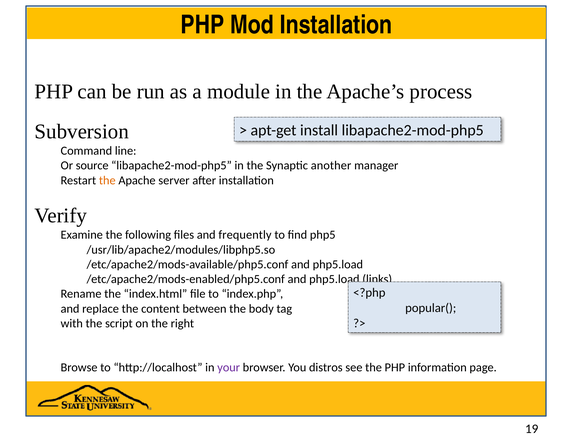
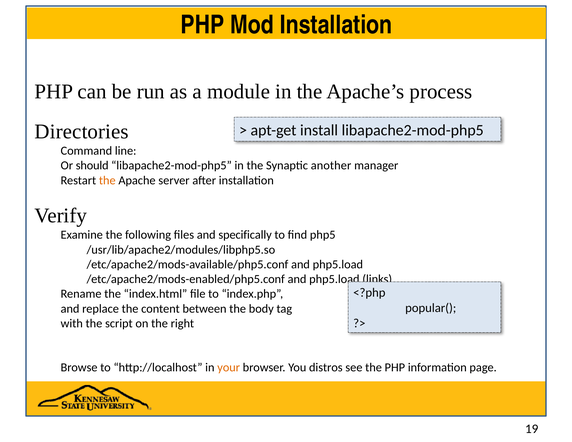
Subversion: Subversion -> Directories
source: source -> should
frequently: frequently -> specifically
your colour: purple -> orange
